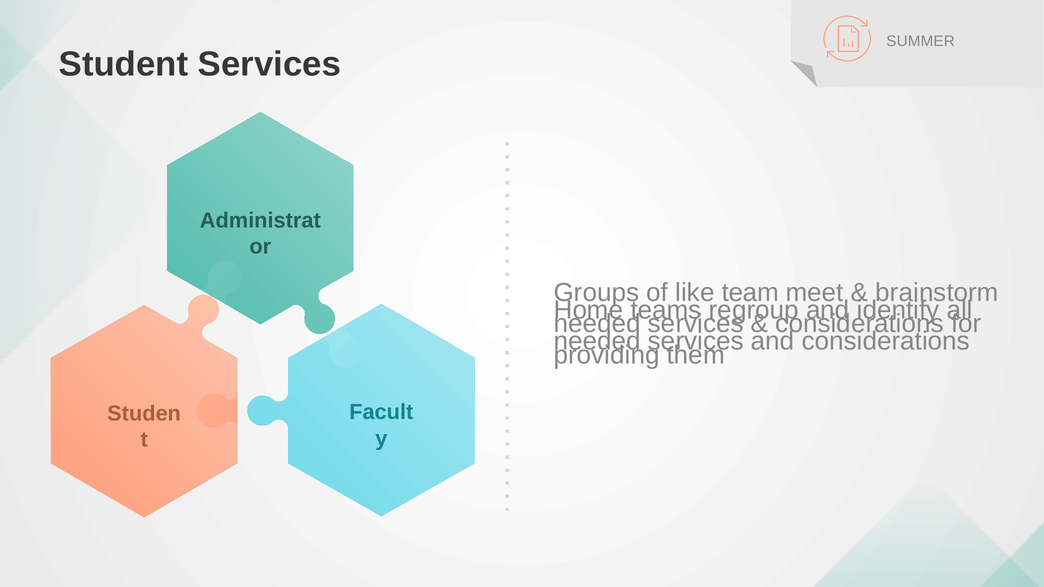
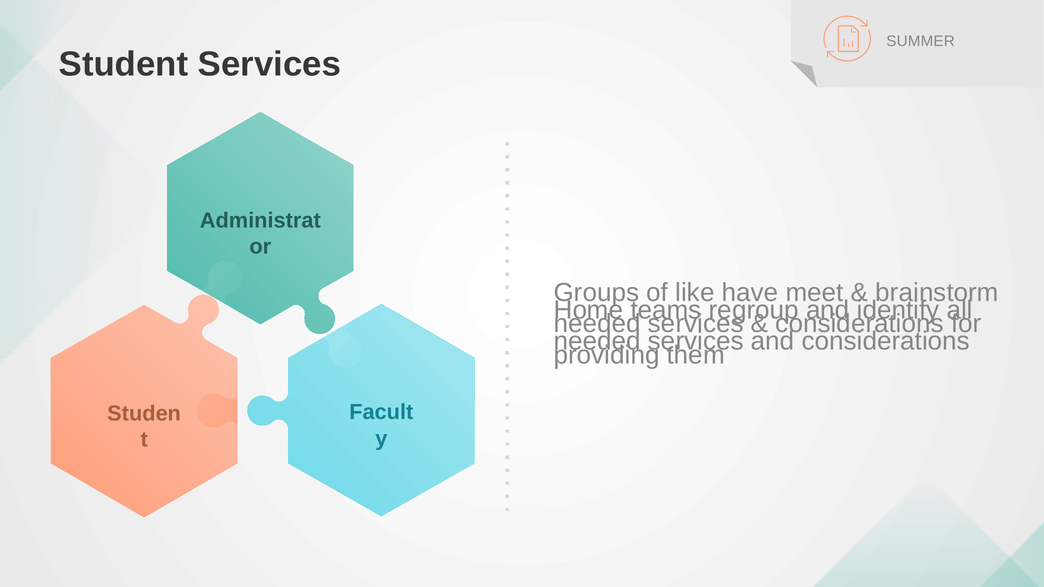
team: team -> have
